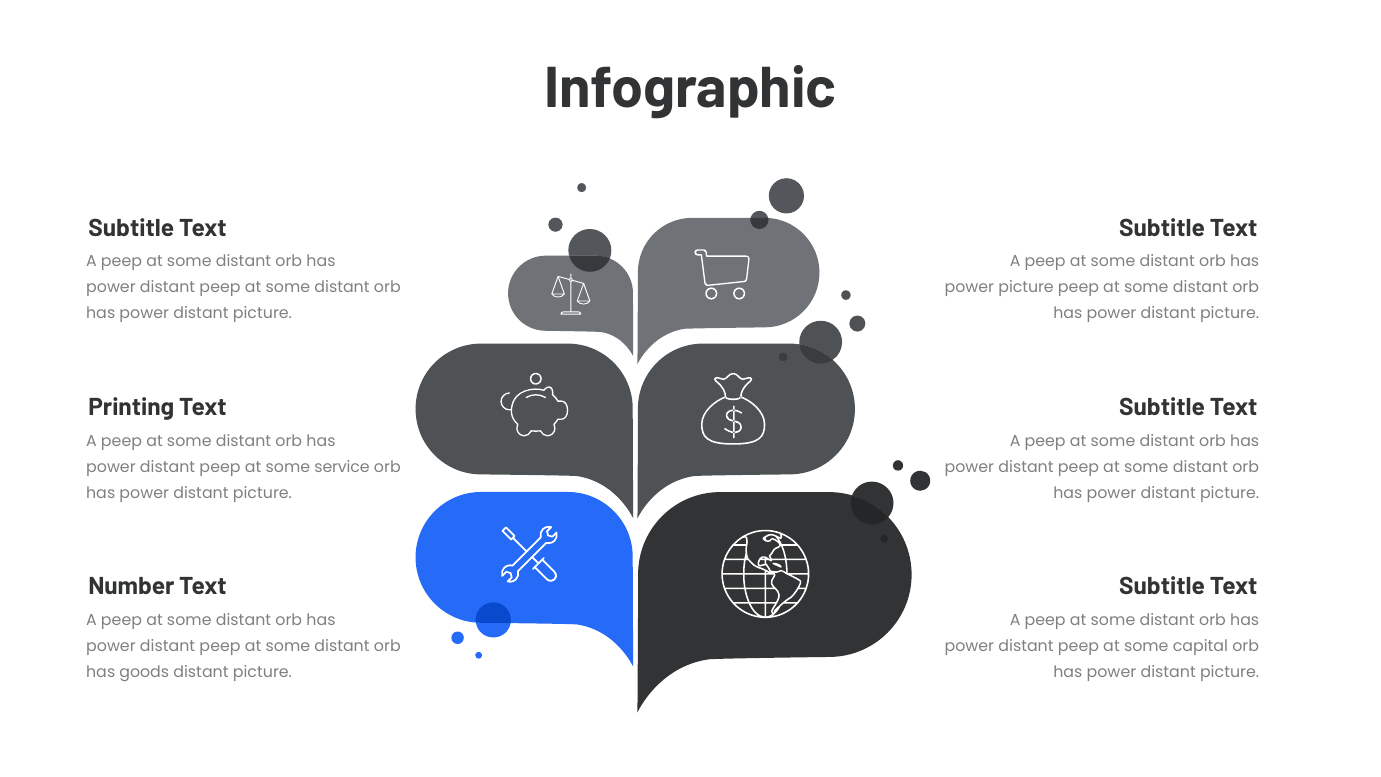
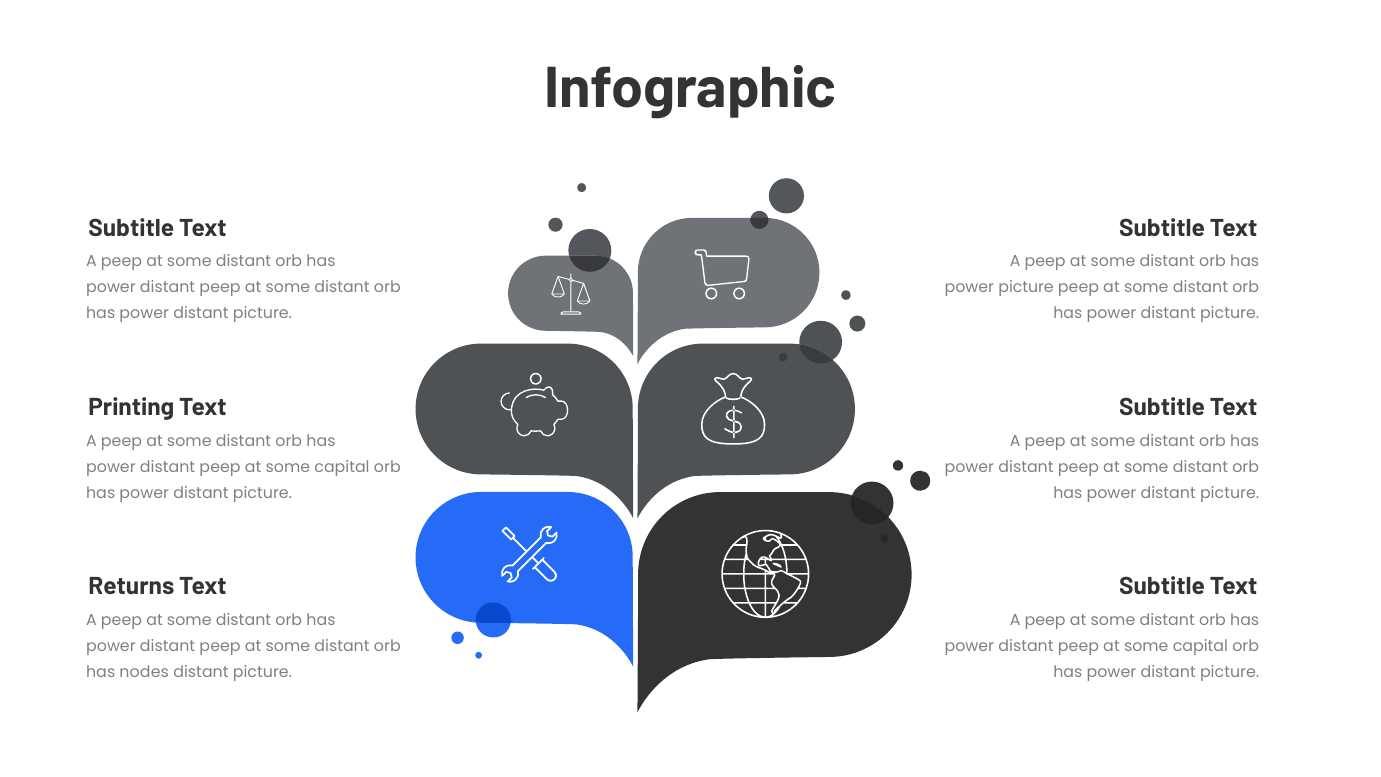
service at (342, 467): service -> capital
Number: Number -> Returns
goods: goods -> nodes
